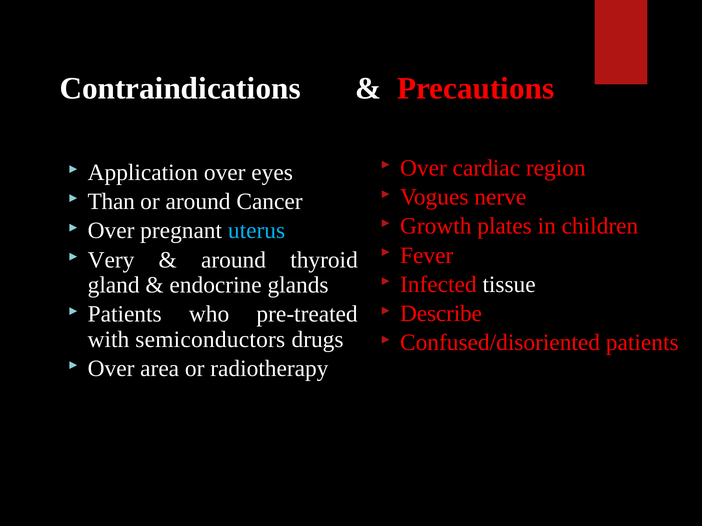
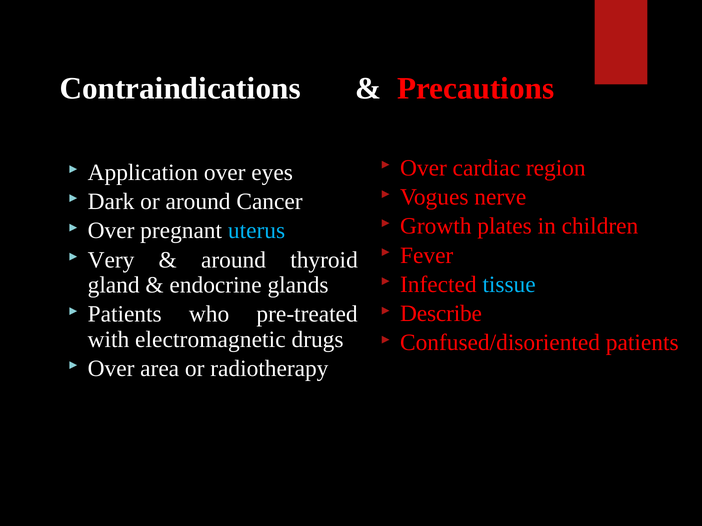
Than: Than -> Dark
tissue colour: white -> light blue
semiconductors: semiconductors -> electromagnetic
